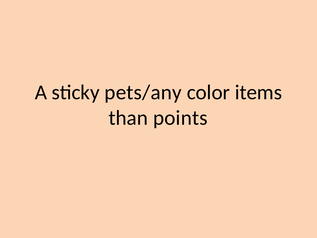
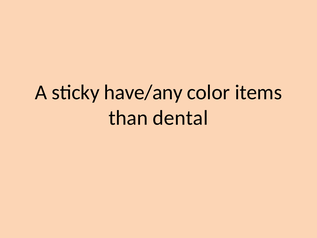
pets/any: pets/any -> have/any
points: points -> dental
